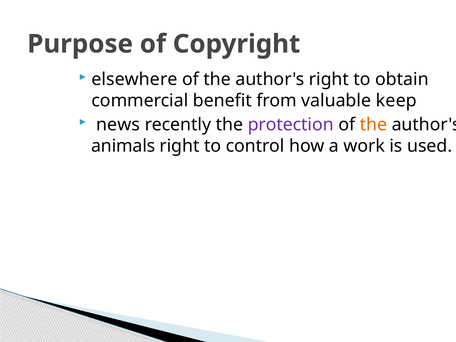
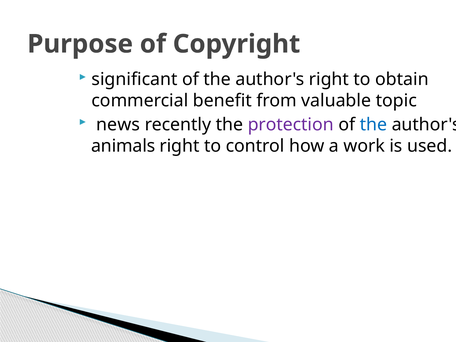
elsewhere: elsewhere -> significant
keep: keep -> topic
the at (373, 125) colour: orange -> blue
